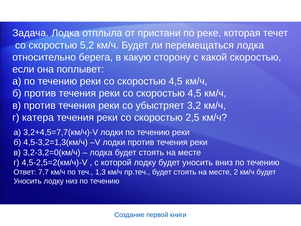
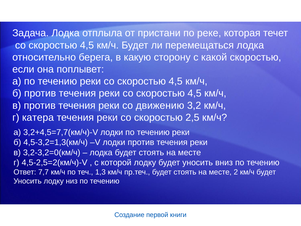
5,2 at (87, 45): 5,2 -> 4,5
убыстряет: убыстряет -> движению
